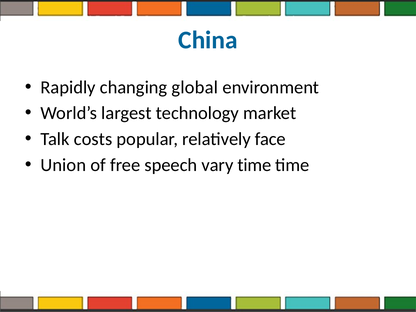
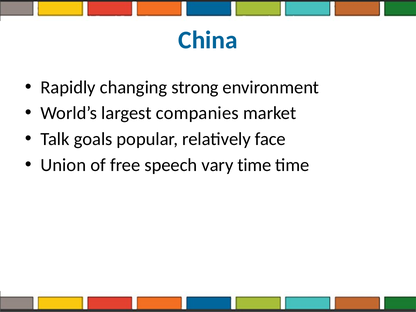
global: global -> strong
technology: technology -> companies
costs: costs -> goals
